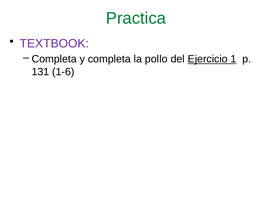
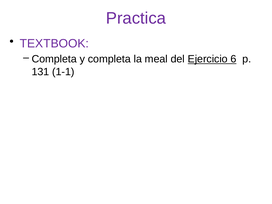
Practica colour: green -> purple
pollo: pollo -> meal
1: 1 -> 6
1-6: 1-6 -> 1-1
